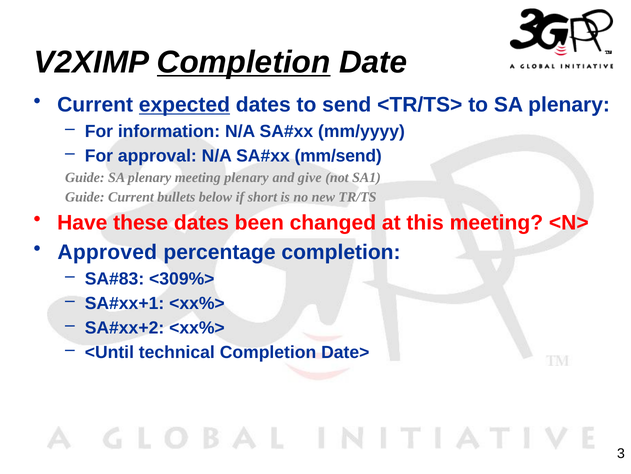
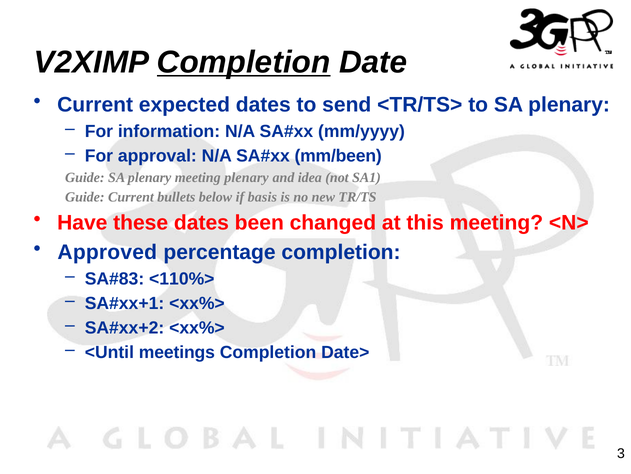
expected underline: present -> none
mm/send: mm/send -> mm/been
give: give -> idea
short: short -> basis
<309%>: <309%> -> <110%>
technical: technical -> meetings
